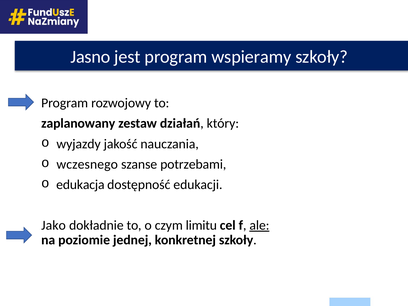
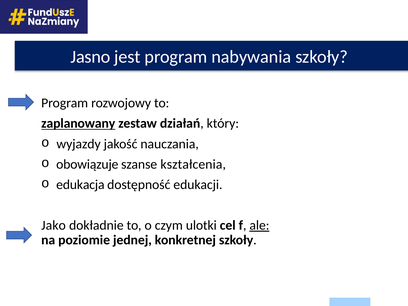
wspieramy: wspieramy -> nabywania
zaplanowany underline: none -> present
wczesnego: wczesnego -> obowiązuje
potrzebami: potrzebami -> kształcenia
limitu: limitu -> ulotki
